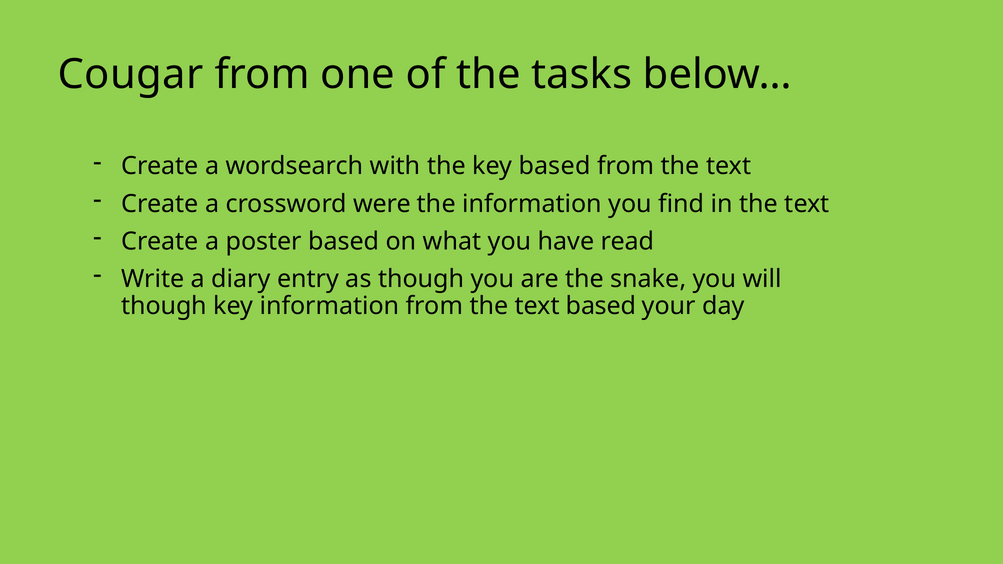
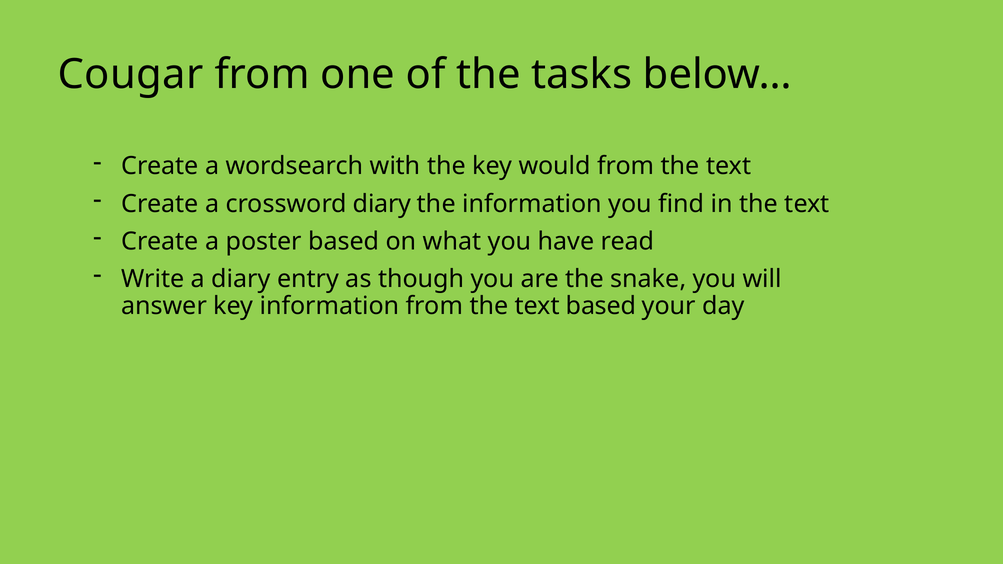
key based: based -> would
crossword were: were -> diary
though at (164, 306): though -> answer
